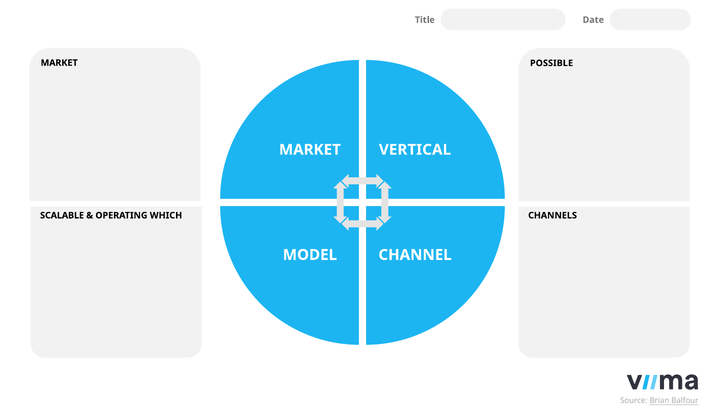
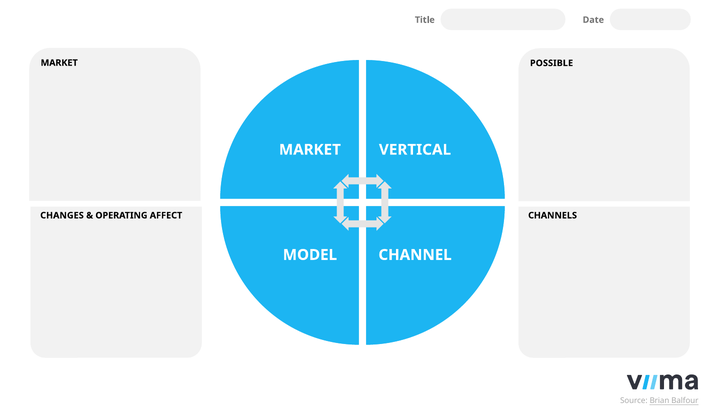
SCALABLE: SCALABLE -> CHANGES
WHICH: WHICH -> AFFECT
